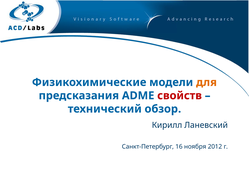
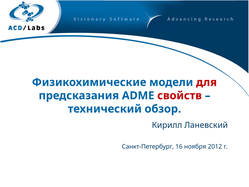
для colour: orange -> red
